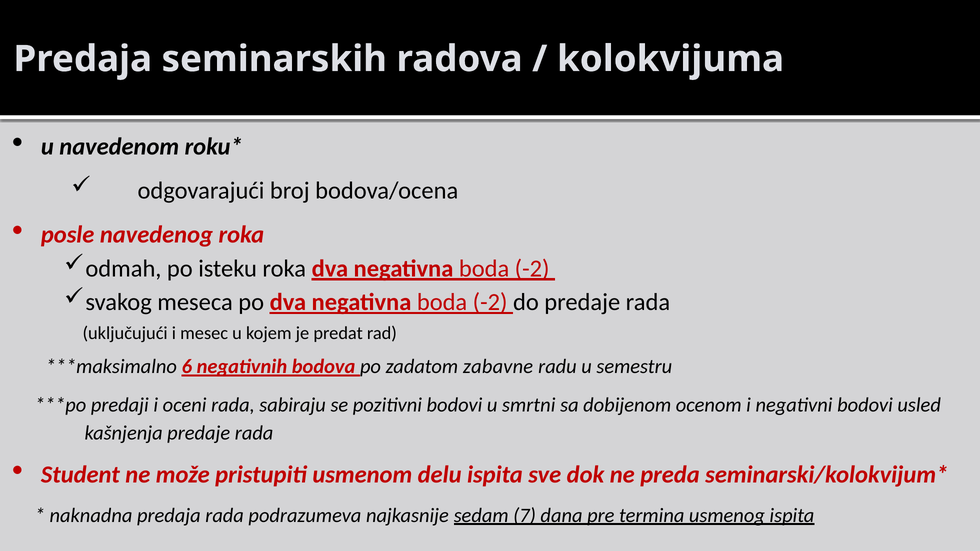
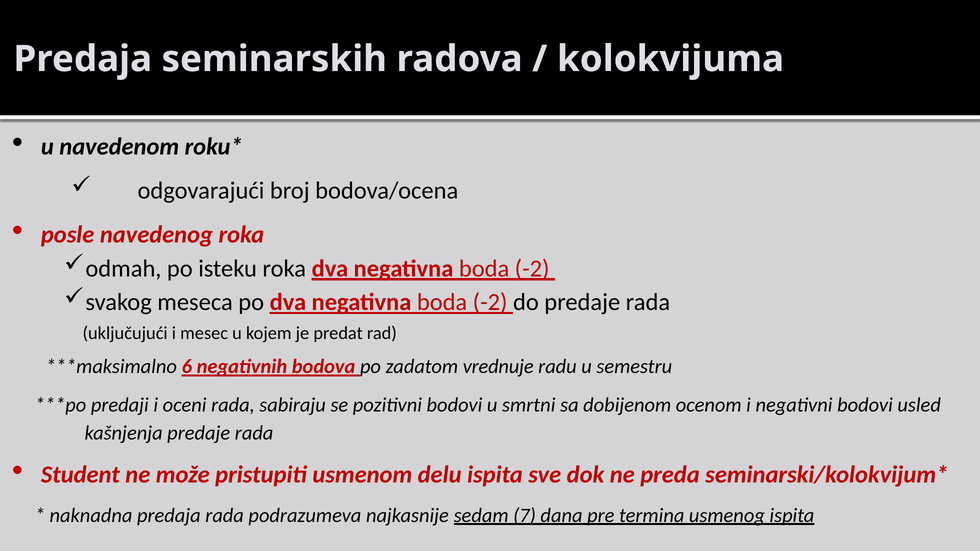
zabavne: zabavne -> vrednuje
